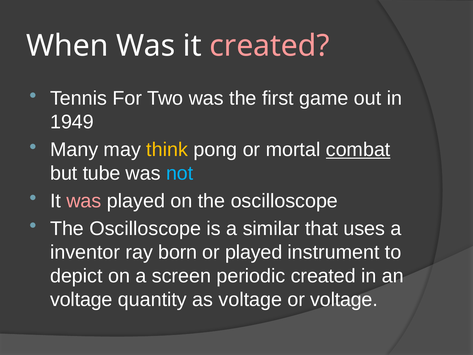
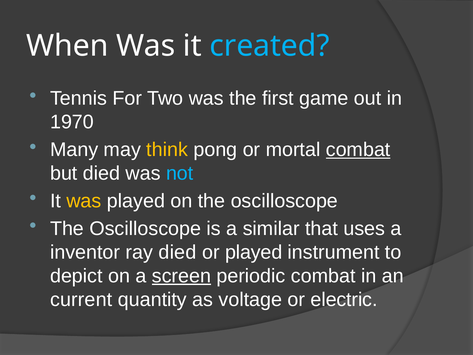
created at (270, 46) colour: pink -> light blue
1949: 1949 -> 1970
but tube: tube -> died
was at (84, 201) colour: pink -> yellow
ray born: born -> died
screen underline: none -> present
periodic created: created -> combat
voltage at (81, 299): voltage -> current
or voltage: voltage -> electric
